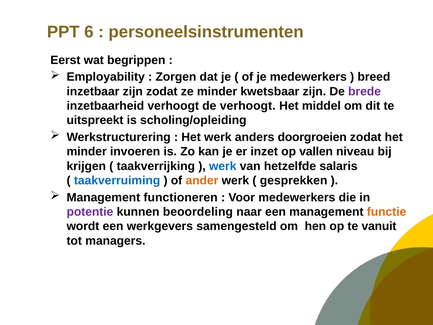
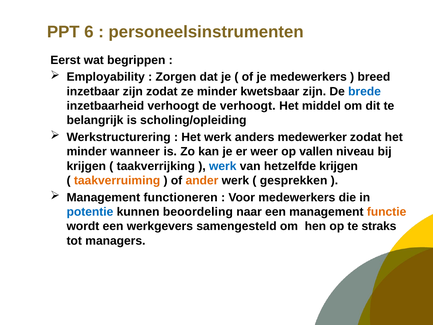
brede colour: purple -> blue
uitspreekt: uitspreekt -> belangrijk
doorgroeien: doorgroeien -> medewerker
invoeren: invoeren -> wanneer
inzet: inzet -> weer
hetzelfde salaris: salaris -> krijgen
taakverruiming colour: blue -> orange
potentie colour: purple -> blue
vanuit: vanuit -> straks
